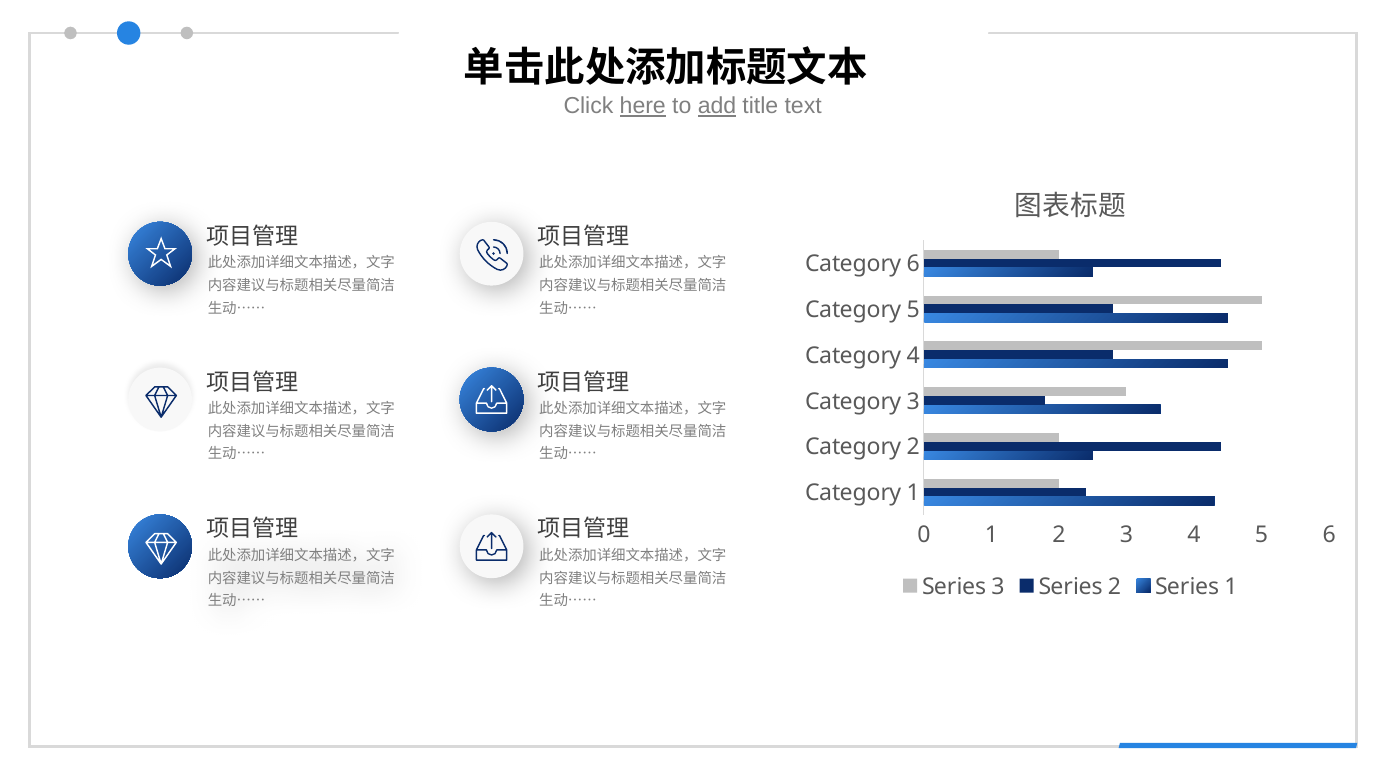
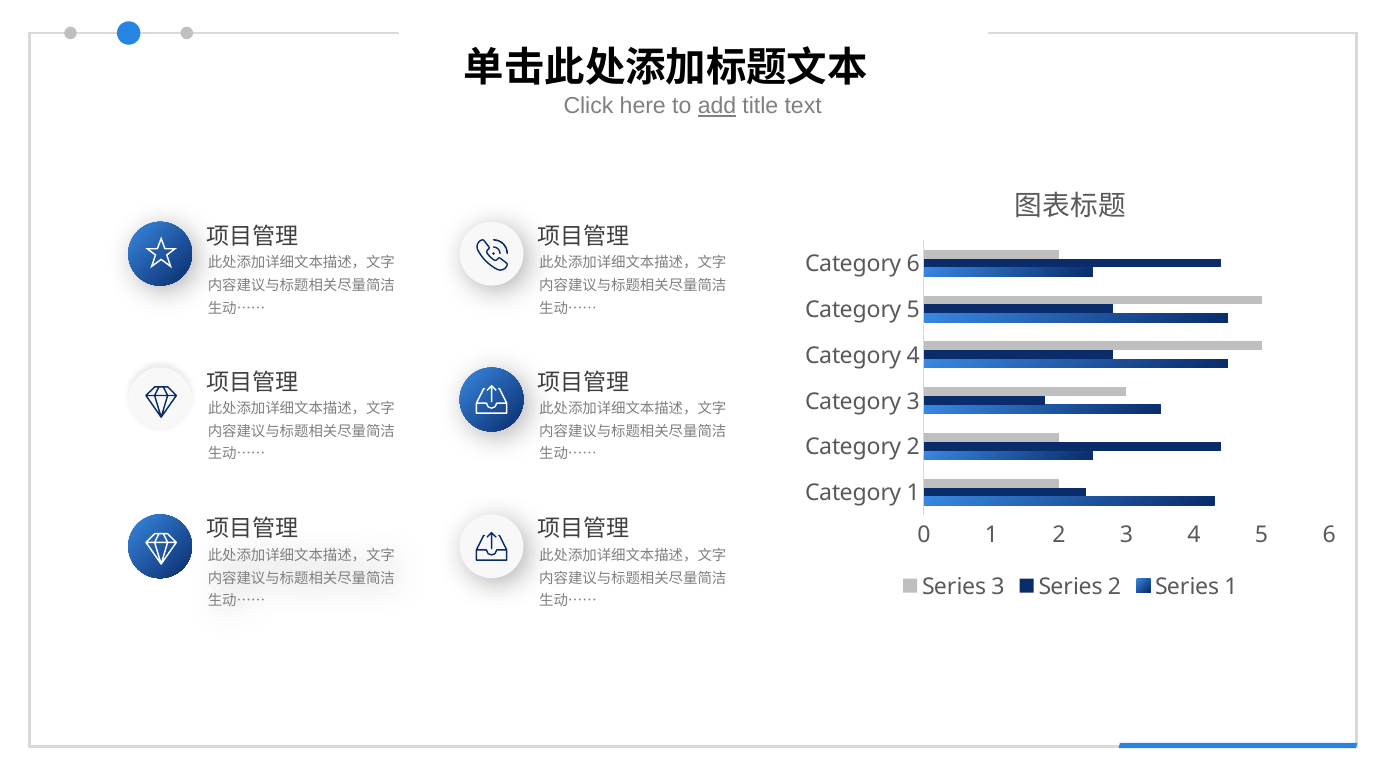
here underline: present -> none
